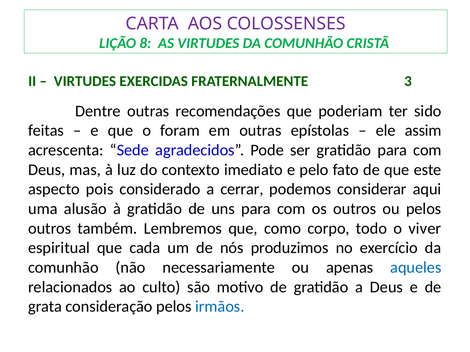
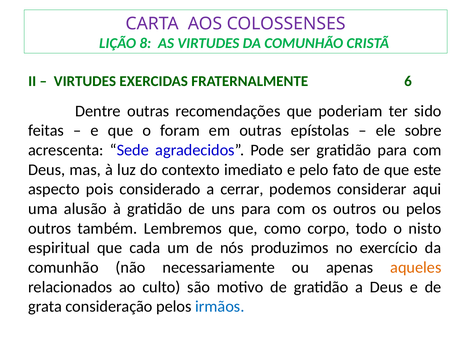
3: 3 -> 6
assim: assim -> sobre
viver: viver -> nisto
aqueles colour: blue -> orange
